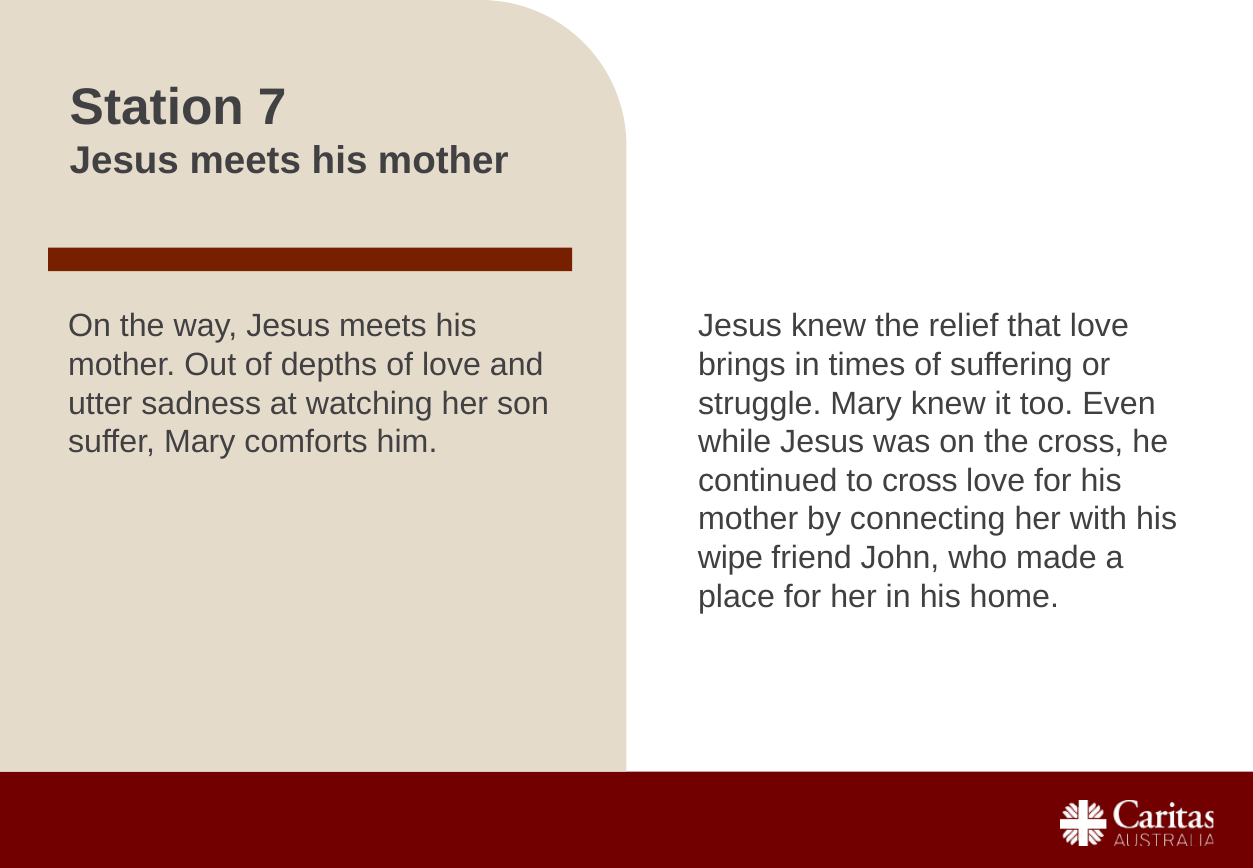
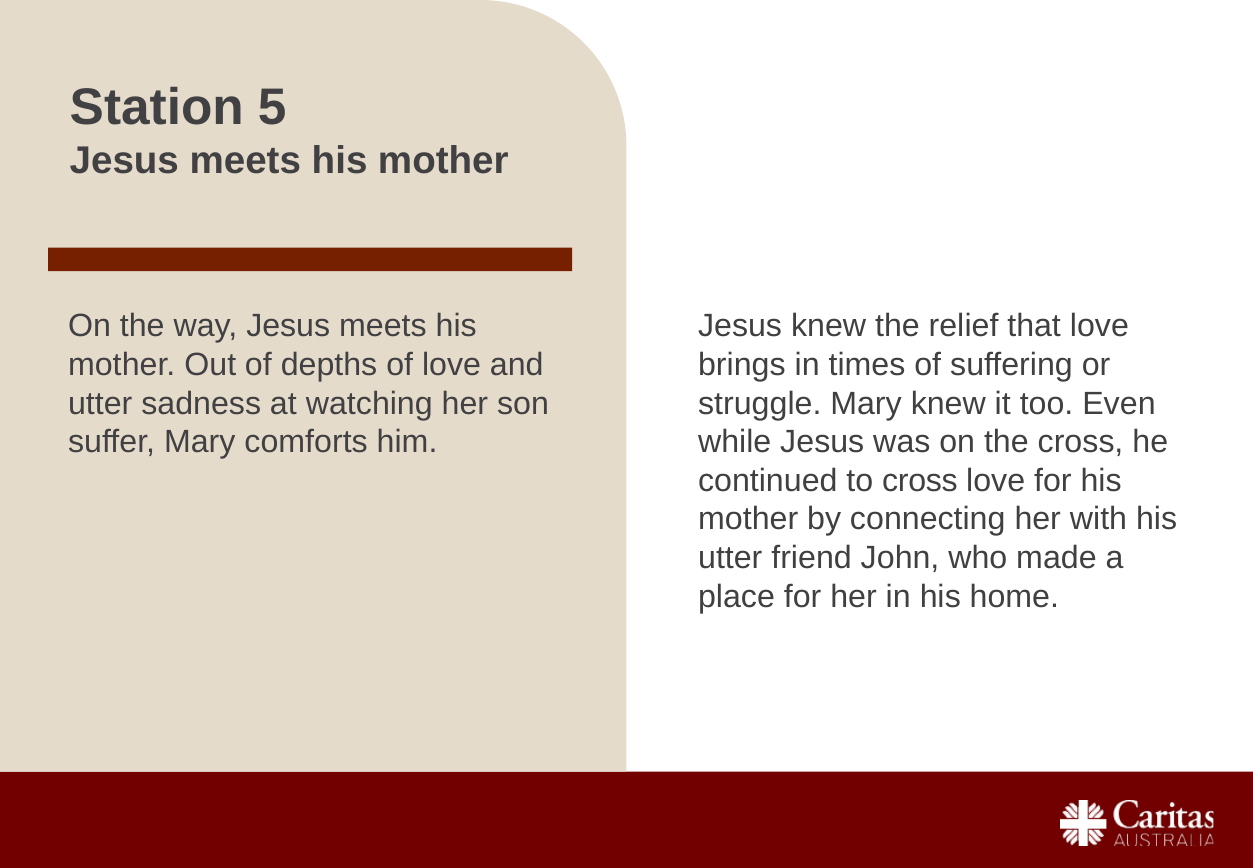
7: 7 -> 5
wipe at (730, 557): wipe -> utter
